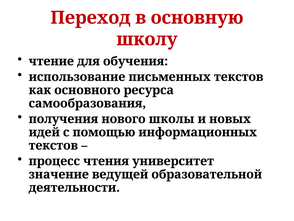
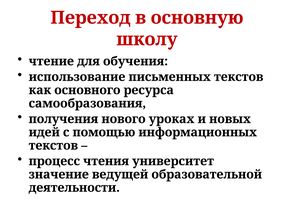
школы: школы -> уроках
